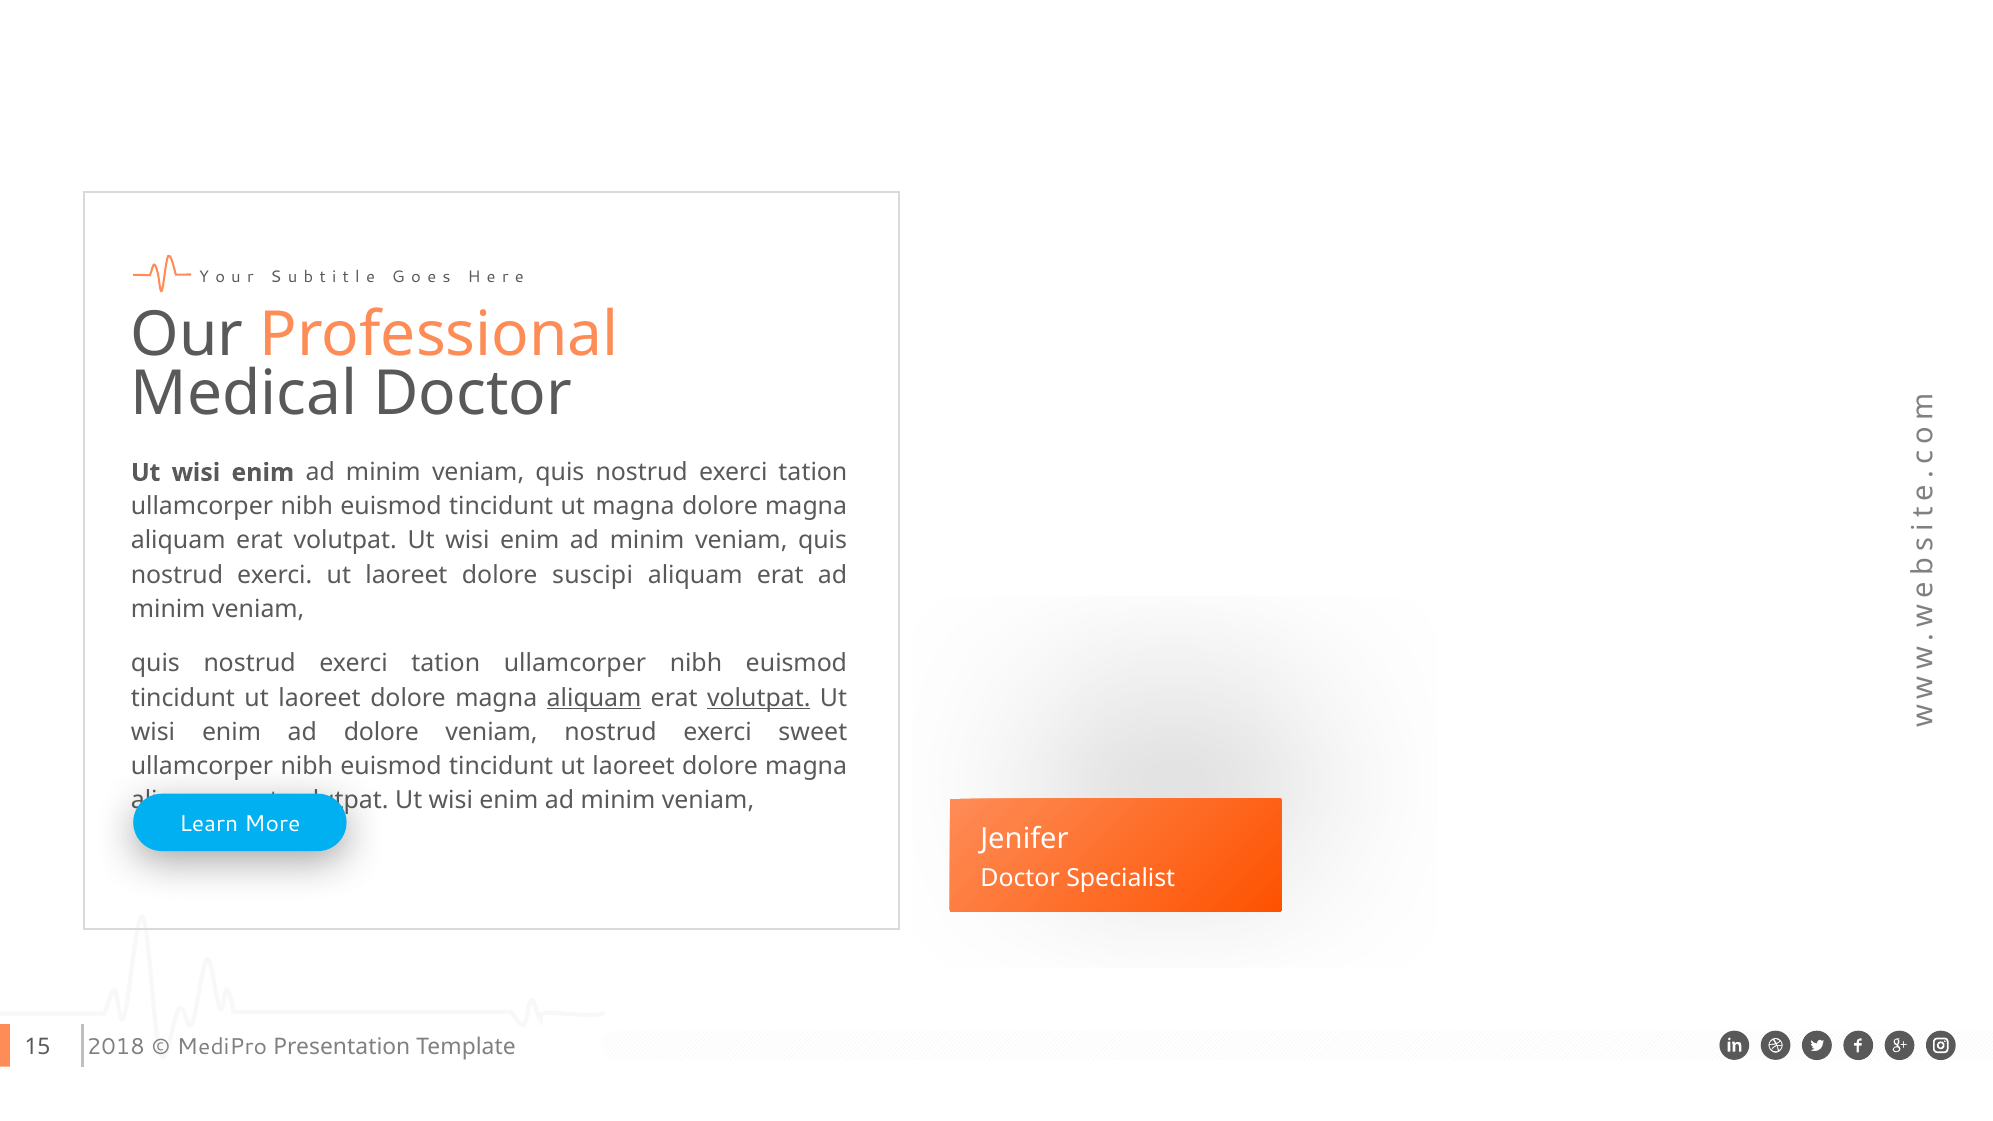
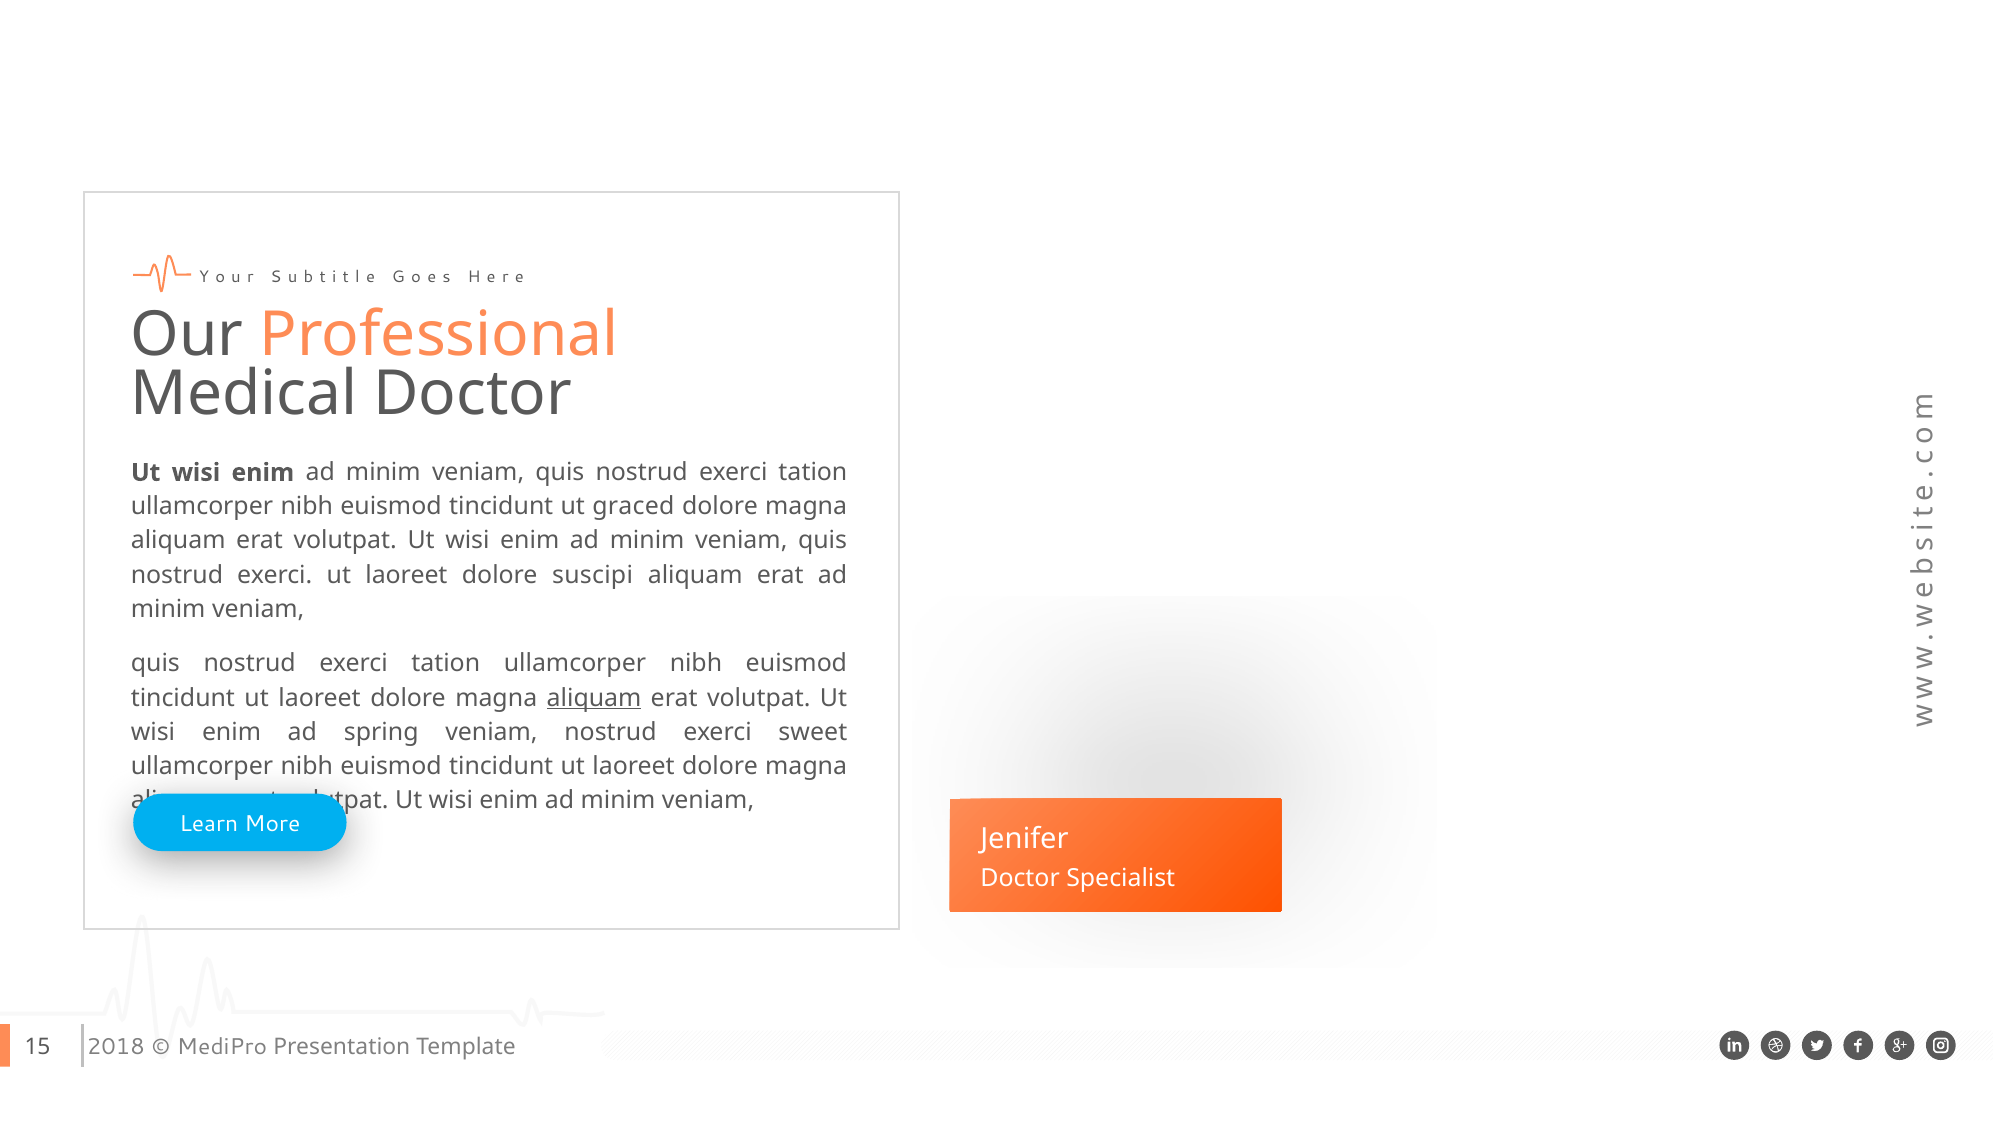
ut magna: magna -> graced
volutpat at (759, 698) underline: present -> none
ad dolore: dolore -> spring
